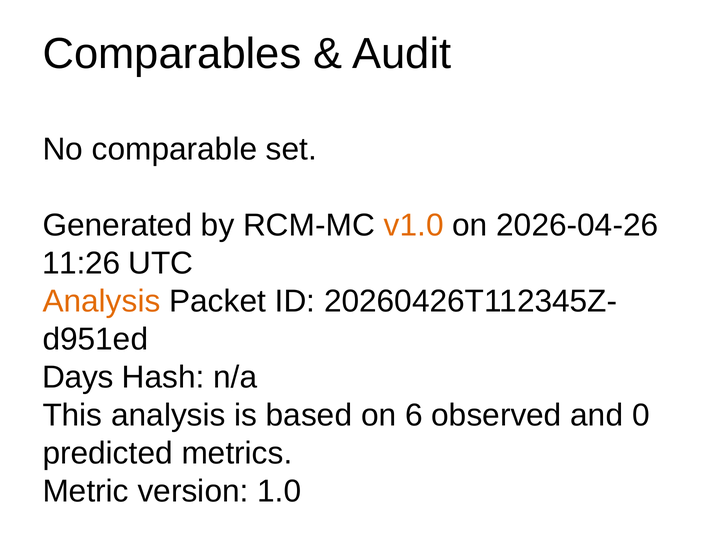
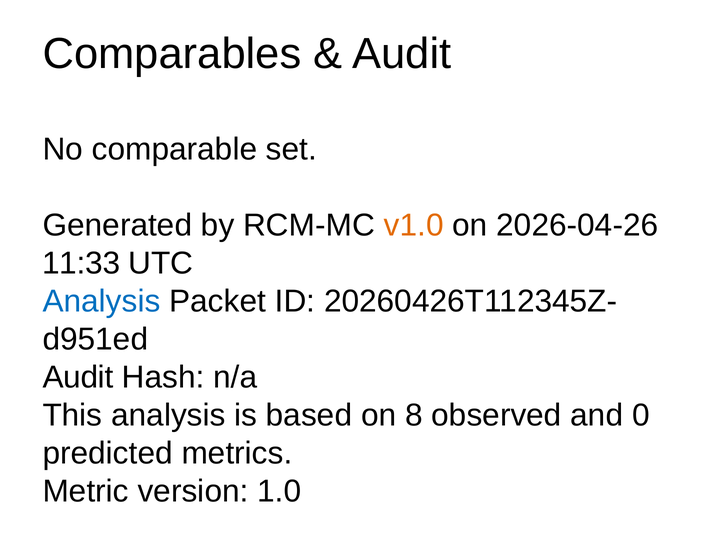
11:26: 11:26 -> 11:33
Analysis at (102, 301) colour: orange -> blue
Days at (78, 377): Days -> Audit
6: 6 -> 8
